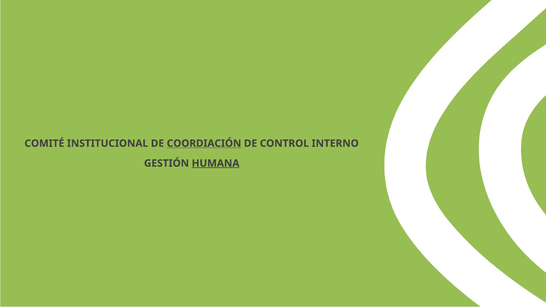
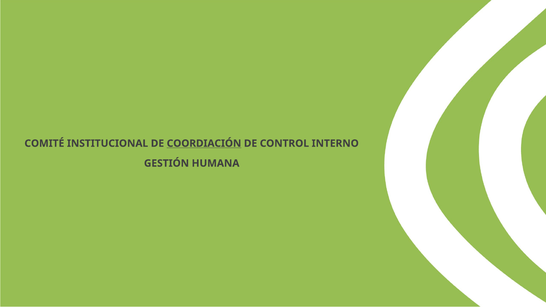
HUMANA underline: present -> none
